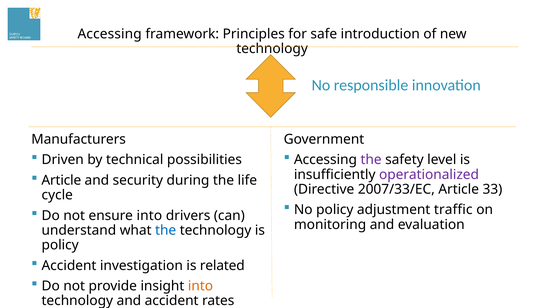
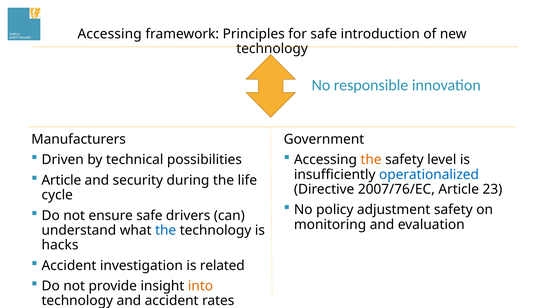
the at (371, 160) colour: purple -> orange
operationalized colour: purple -> blue
2007/33/EC: 2007/33/EC -> 2007/76/EC
33: 33 -> 23
adjustment traffic: traffic -> safety
ensure into: into -> safe
policy at (60, 245): policy -> hacks
